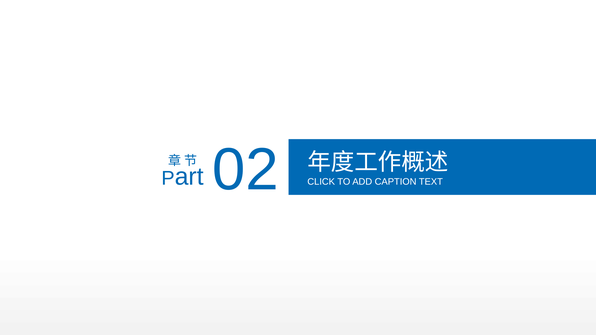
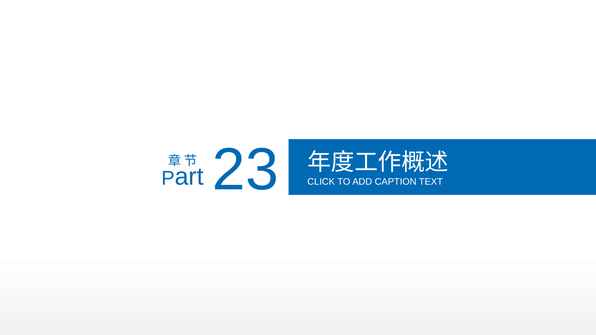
02: 02 -> 23
